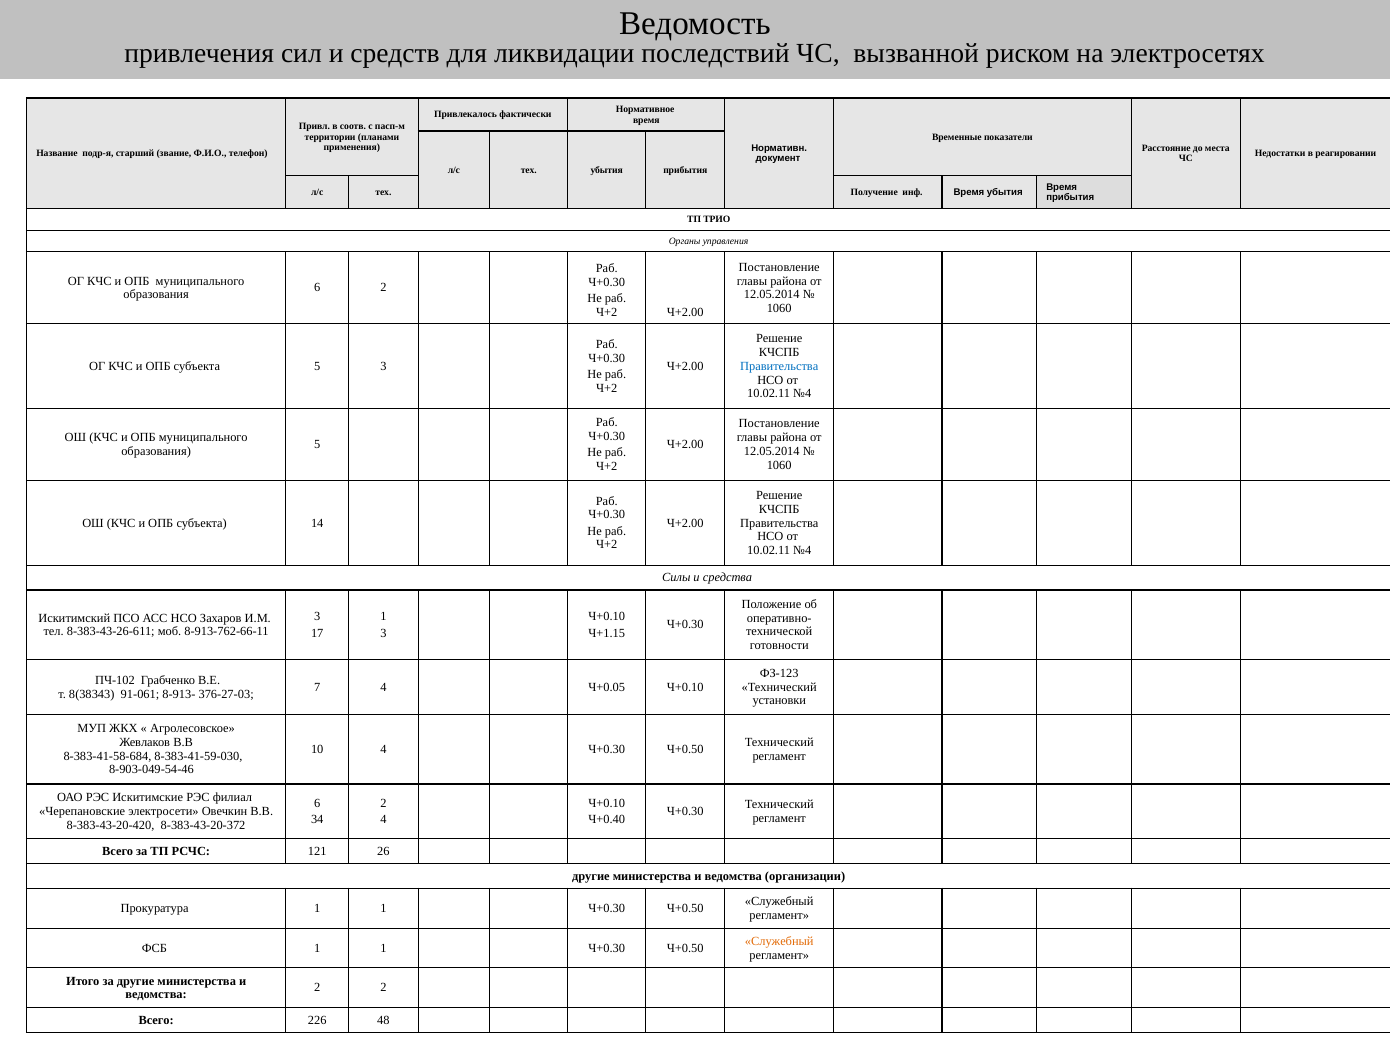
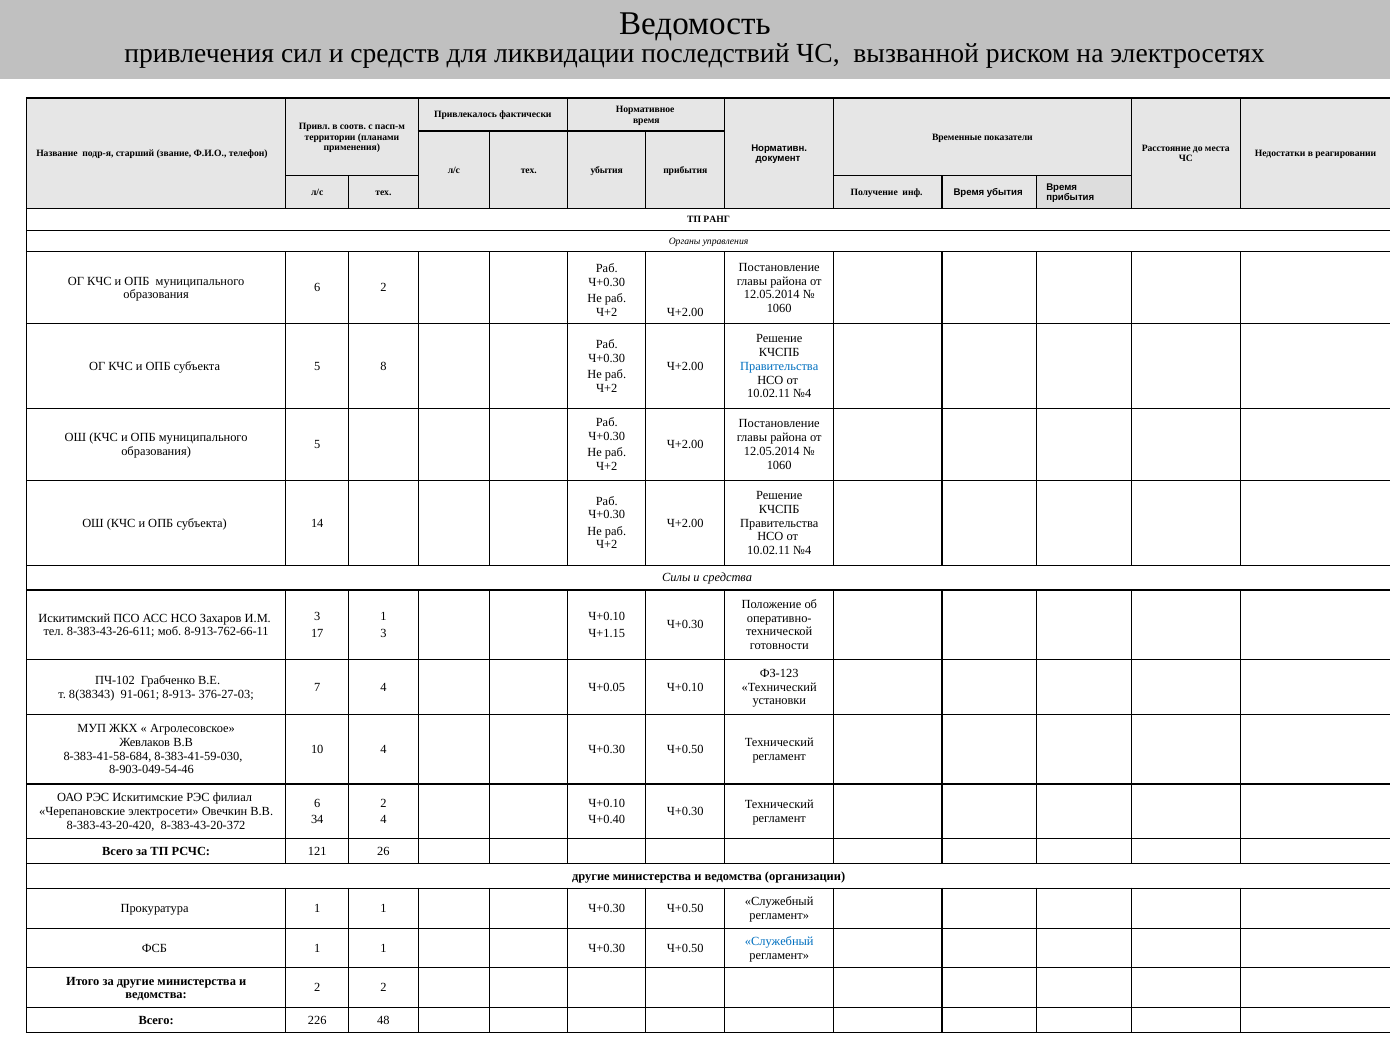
ТРИО: ТРИО -> РАНГ
5 3: 3 -> 8
Служебный at (779, 941) colour: orange -> blue
